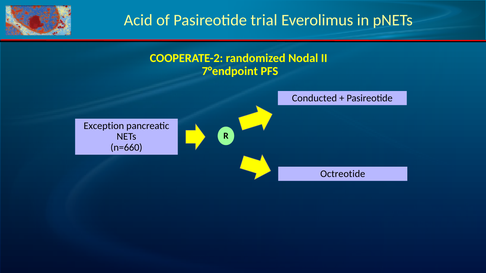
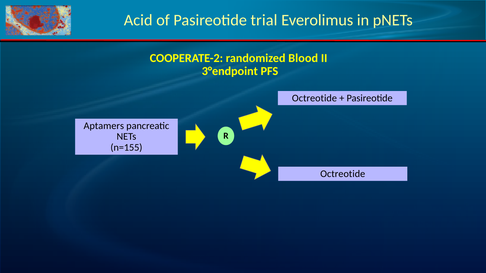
Nodal: Nodal -> Blood
7°endpoint: 7°endpoint -> 3°endpoint
Conducted at (314, 98): Conducted -> Octreotide
Exception: Exception -> Aptamers
n=660: n=660 -> n=155
